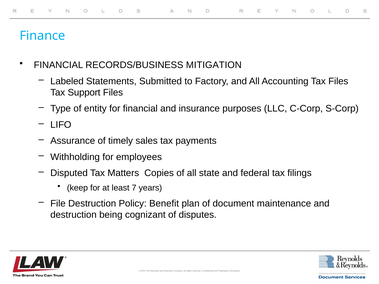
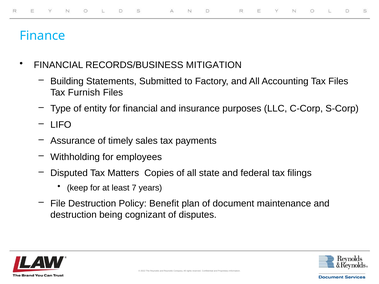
Labeled: Labeled -> Building
Support: Support -> Furnish
